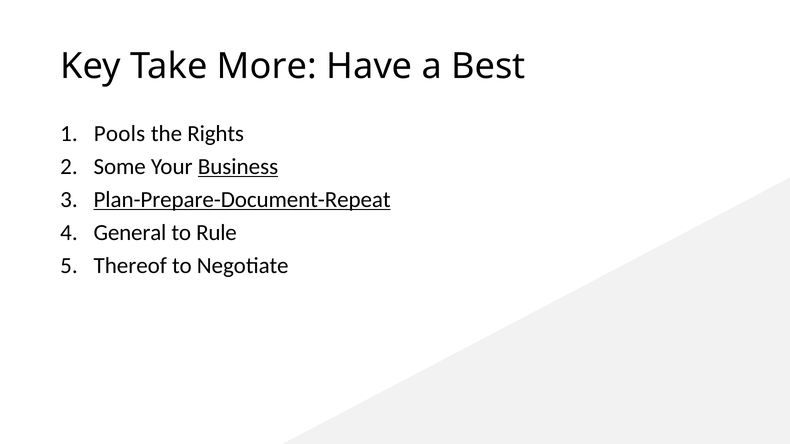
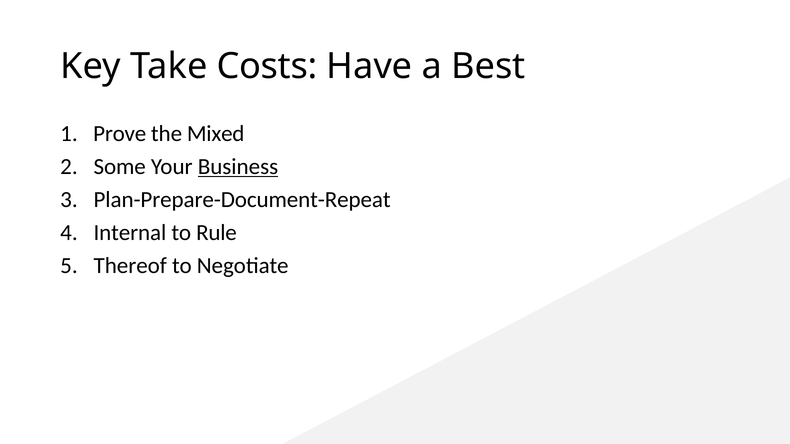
More: More -> Costs
Pools: Pools -> Prove
Rights: Rights -> Mixed
Plan-Prepare-Document-Repeat underline: present -> none
General: General -> Internal
